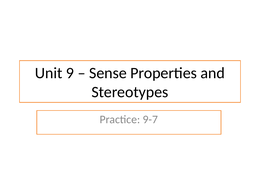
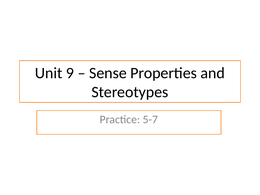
9-7: 9-7 -> 5-7
